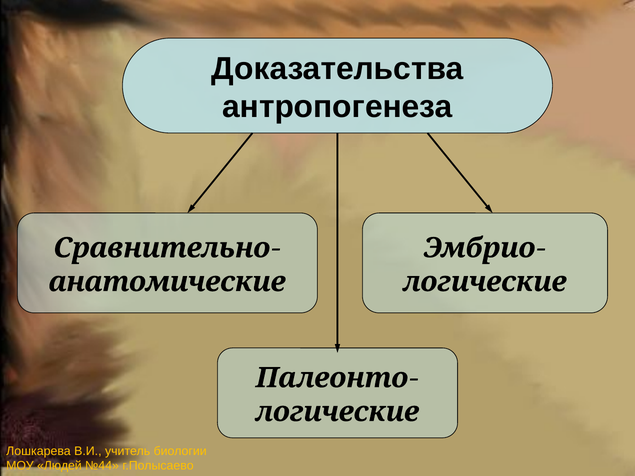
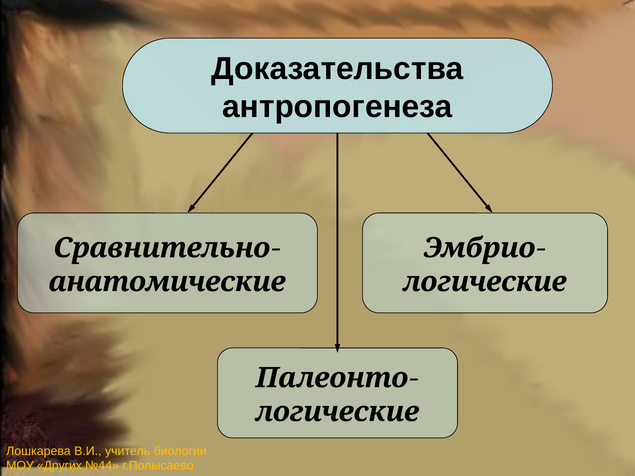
Людей: Людей -> Других
